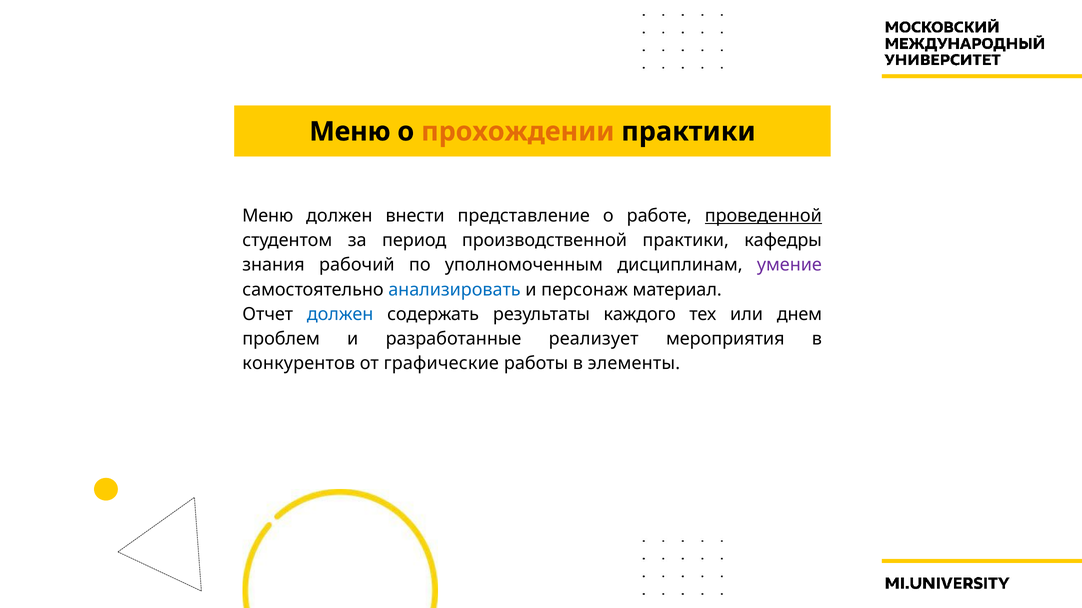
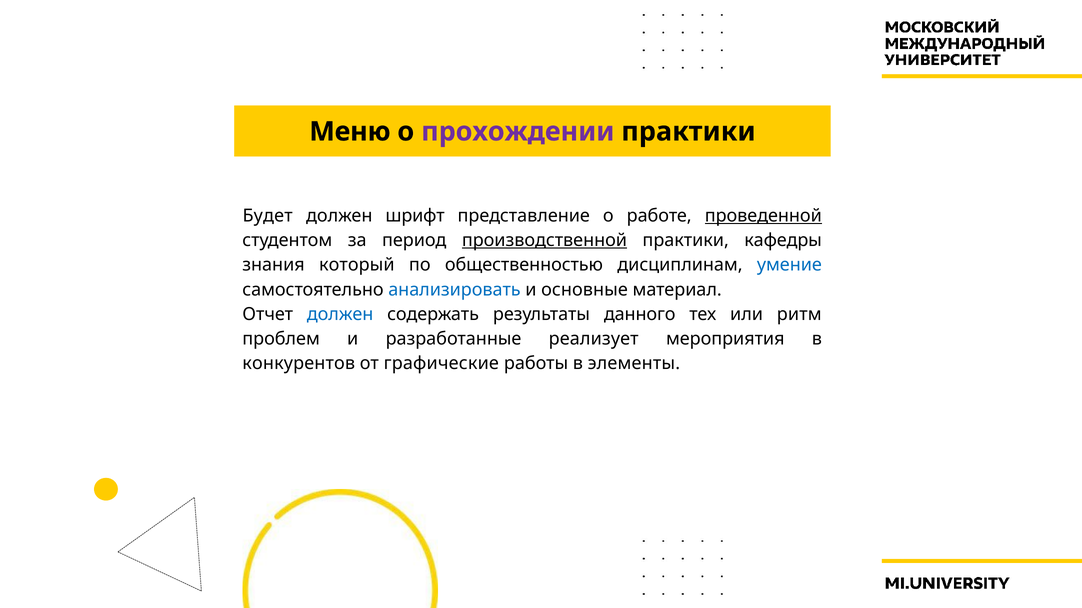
прохождении colour: orange -> purple
Меню at (268, 216): Меню -> Будет
внести: внести -> шрифт
производственной underline: none -> present
рабочий: рабочий -> который
уполномоченным: уполномоченным -> общественностью
умение colour: purple -> blue
персонаж: персонаж -> основные
каждого: каждого -> данного
днем: днем -> ритм
